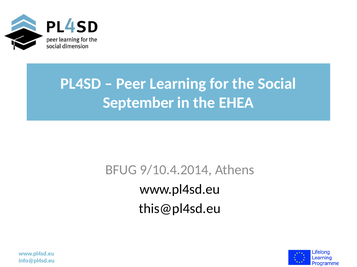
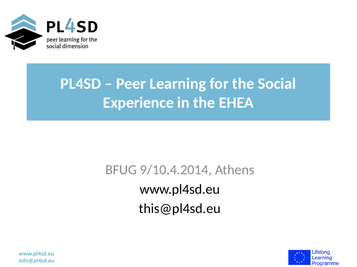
September: September -> Experience
